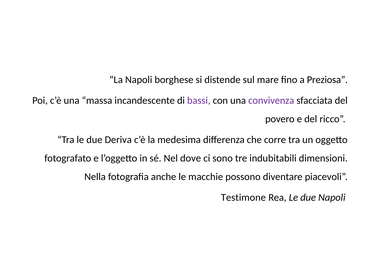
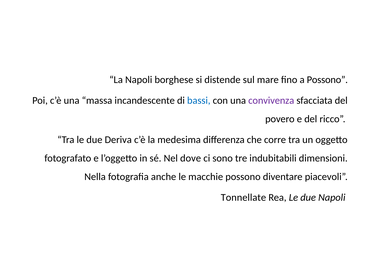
a Preziosa: Preziosa -> Possono
bassi colour: purple -> blue
Testimone: Testimone -> Tonnellate
